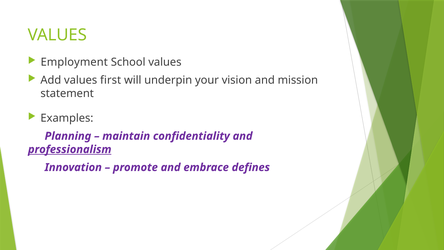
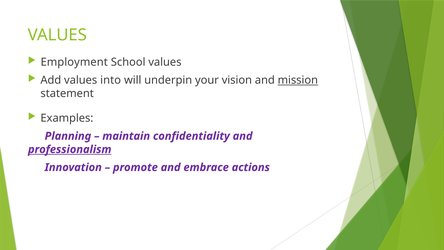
first: first -> into
mission underline: none -> present
defines: defines -> actions
